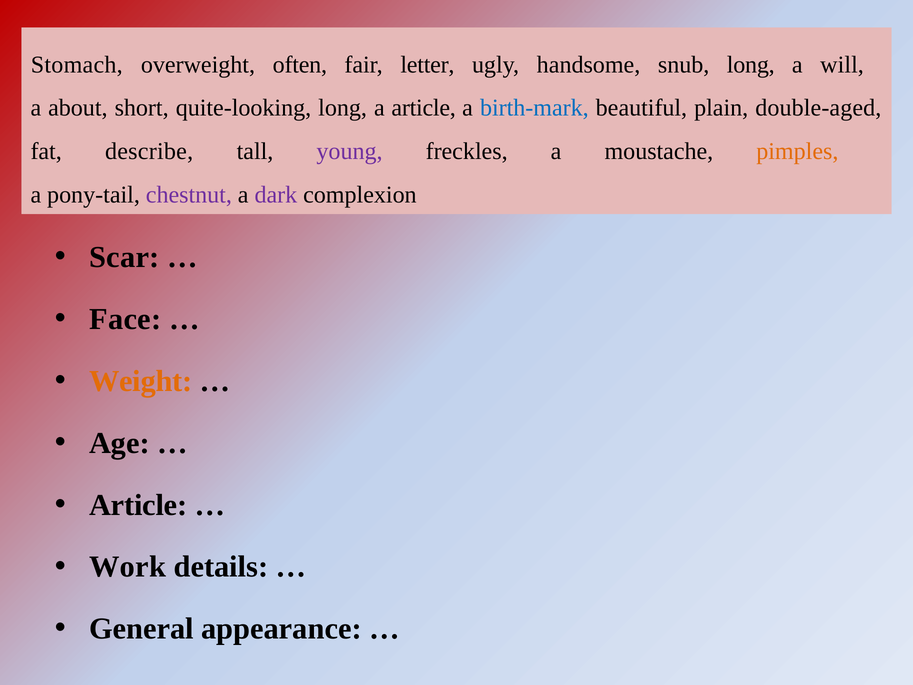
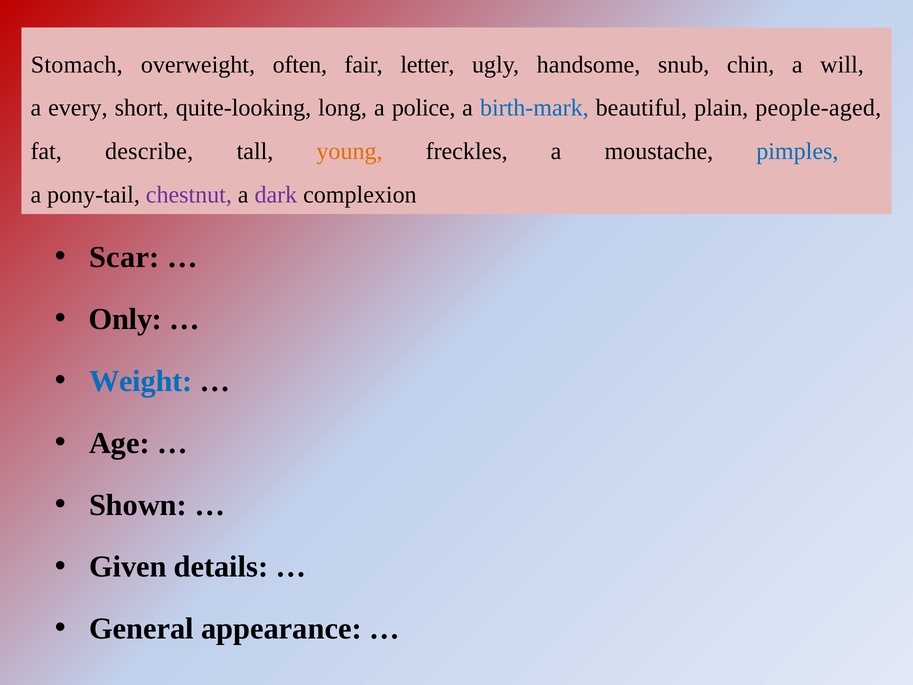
snub long: long -> chin
about: about -> every
a article: article -> police
double-aged: double-aged -> people-aged
young colour: purple -> orange
pimples colour: orange -> blue
Face: Face -> Only
Weight colour: orange -> blue
Article at (138, 505): Article -> Shown
Work: Work -> Given
